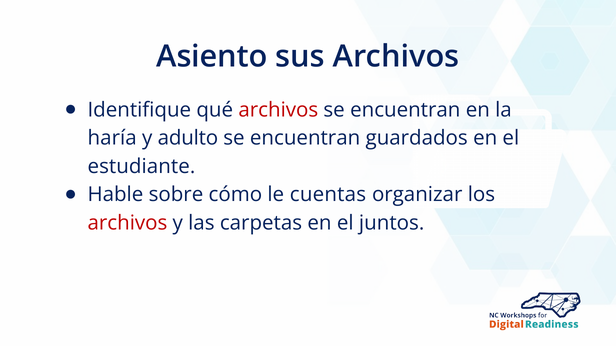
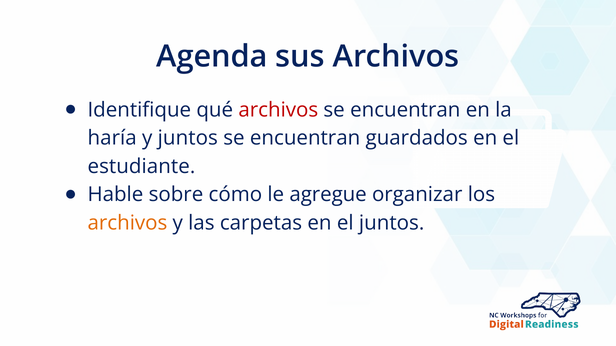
Asiento: Asiento -> Agenda
y adulto: adulto -> juntos
cuentas: cuentas -> agregue
archivos at (127, 223) colour: red -> orange
